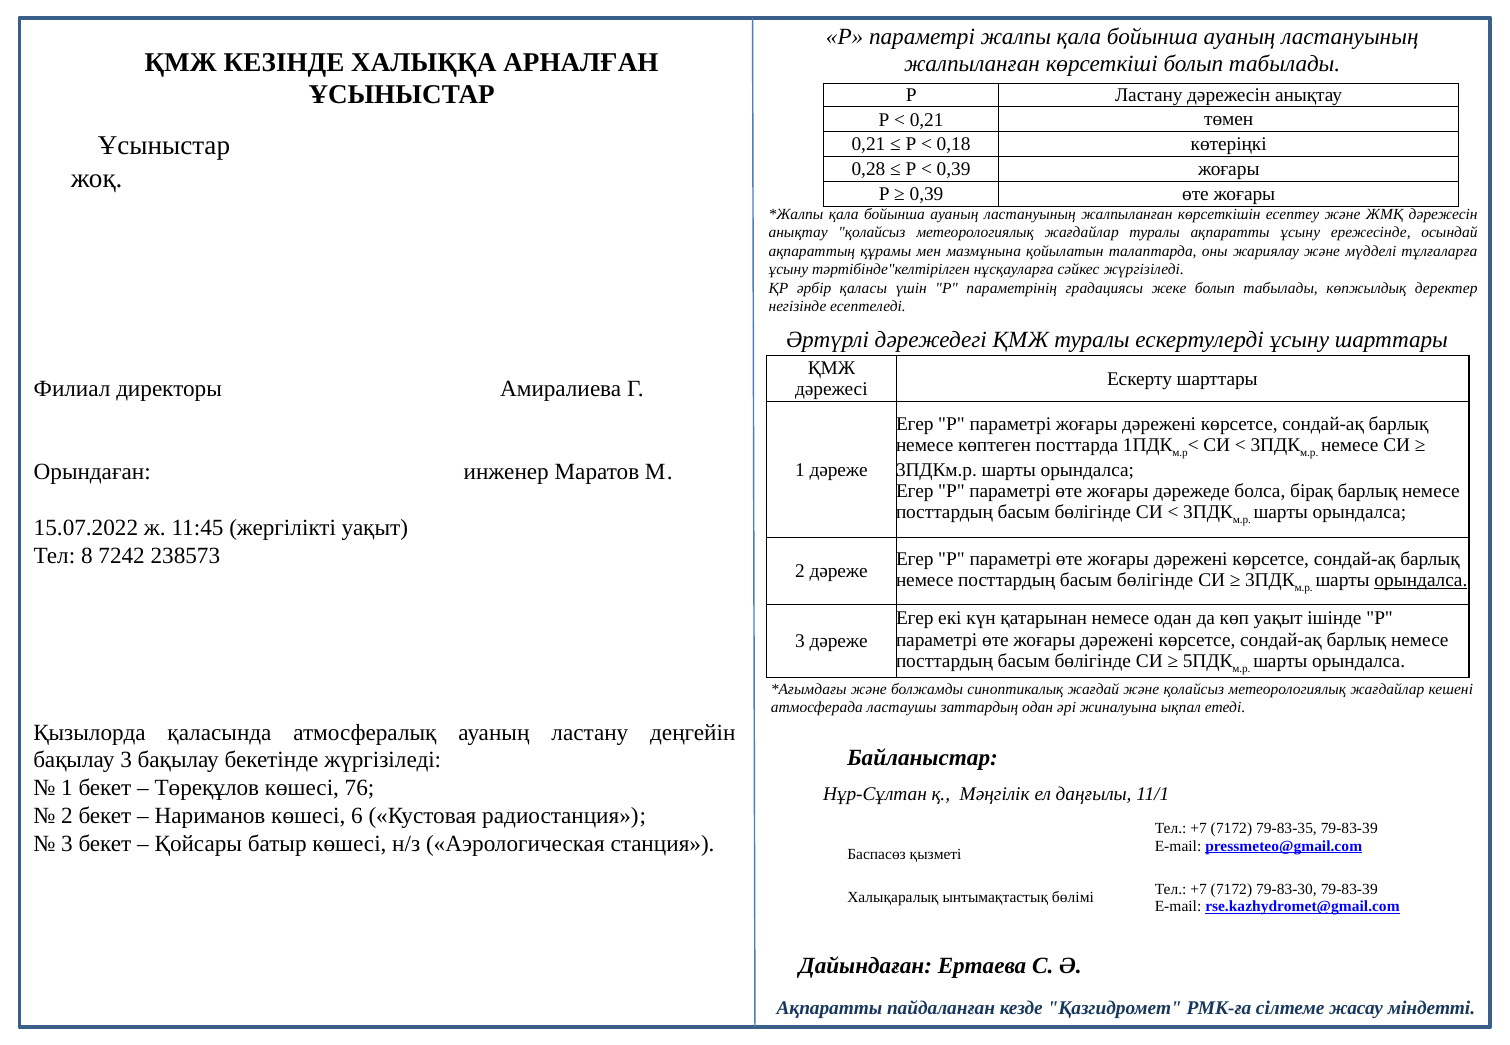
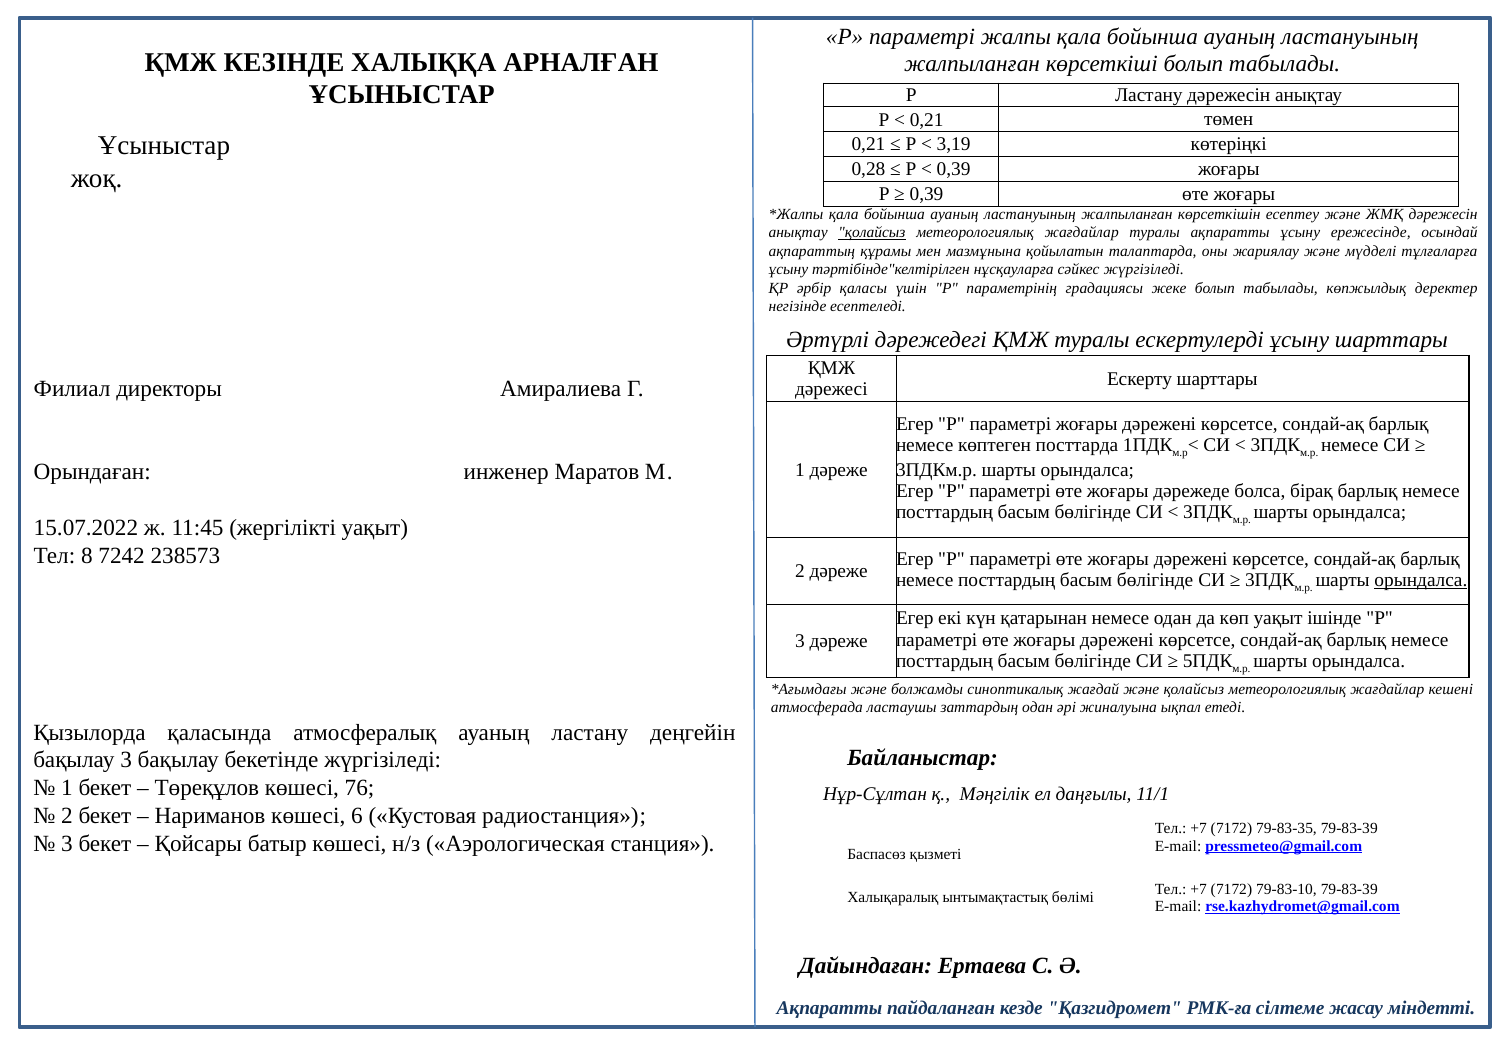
0,18: 0,18 -> 3,19
қолайсыз at (872, 233) underline: none -> present
79-83-30: 79-83-30 -> 79-83-10
